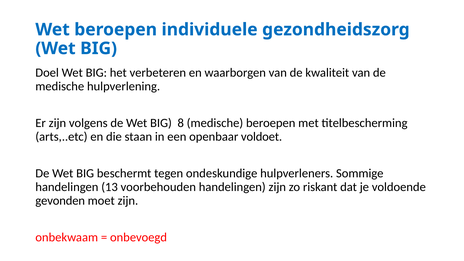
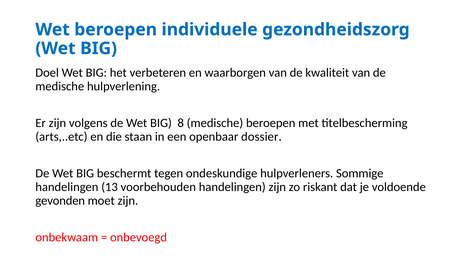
voldoet: voldoet -> dossier
